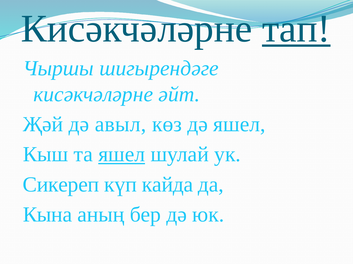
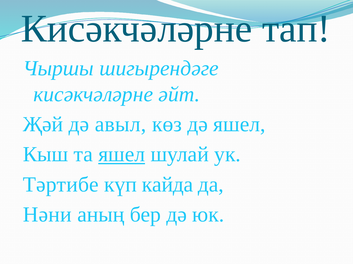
тап underline: present -> none
Сикереп: Сикереп -> Тәртибе
Кына: Кына -> Нәни
